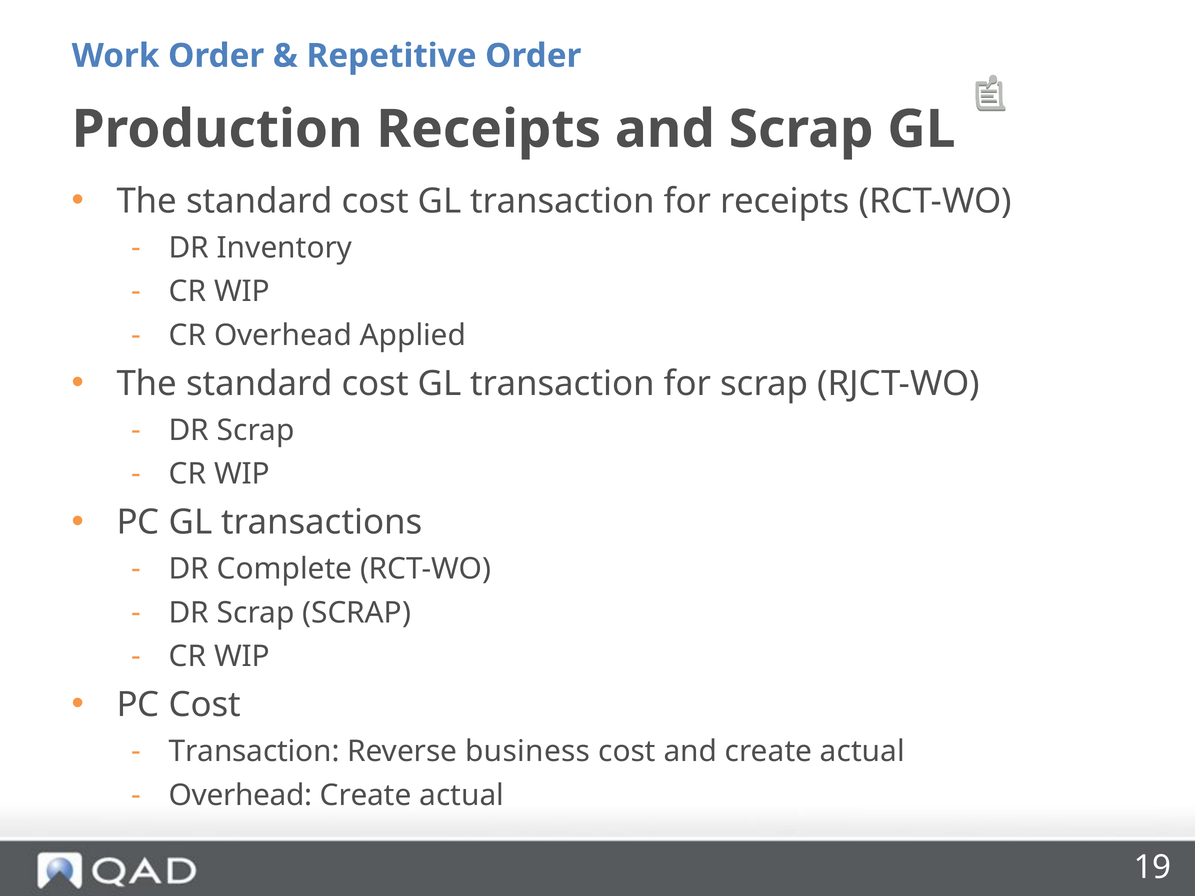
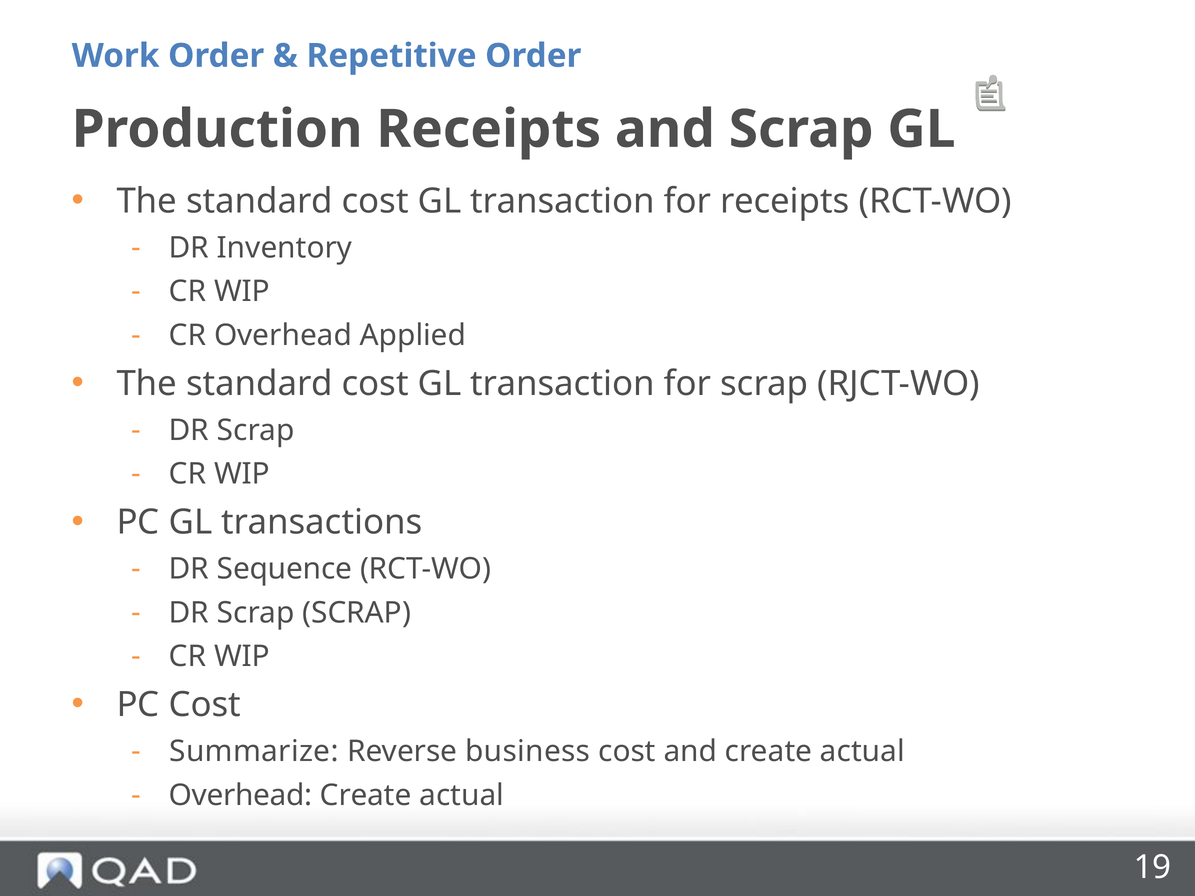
Complete: Complete -> Sequence
Transaction at (254, 752): Transaction -> Summarize
